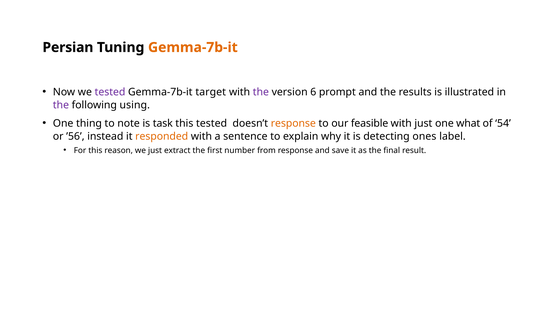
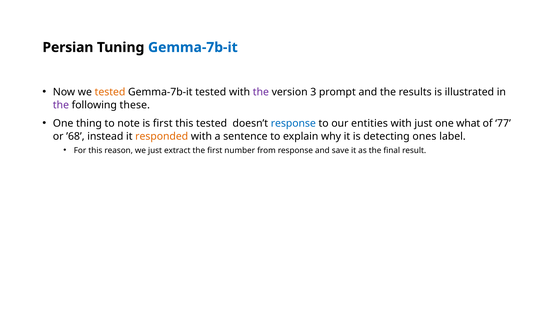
Gemma-7b-it at (193, 47) colour: orange -> blue
tested at (110, 92) colour: purple -> orange
Gemma-7b-it target: target -> tested
6: 6 -> 3
using: using -> these
is task: task -> first
response at (293, 124) colour: orange -> blue
feasible: feasible -> entities
54: 54 -> 77
’56: ’56 -> ’68
